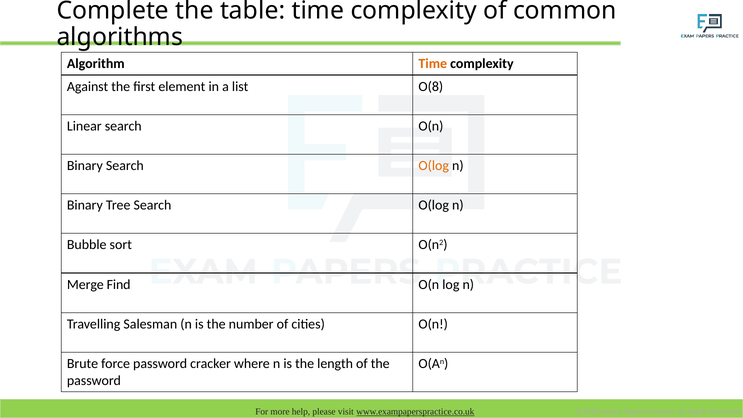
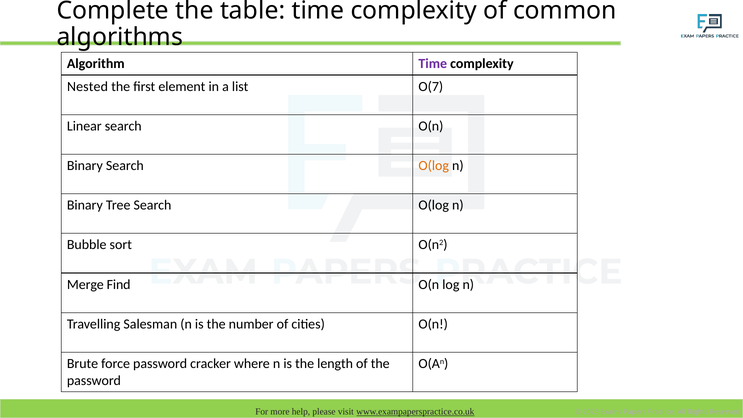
Time at (433, 64) colour: orange -> purple
Against: Against -> Nested
O(8: O(8 -> O(7
